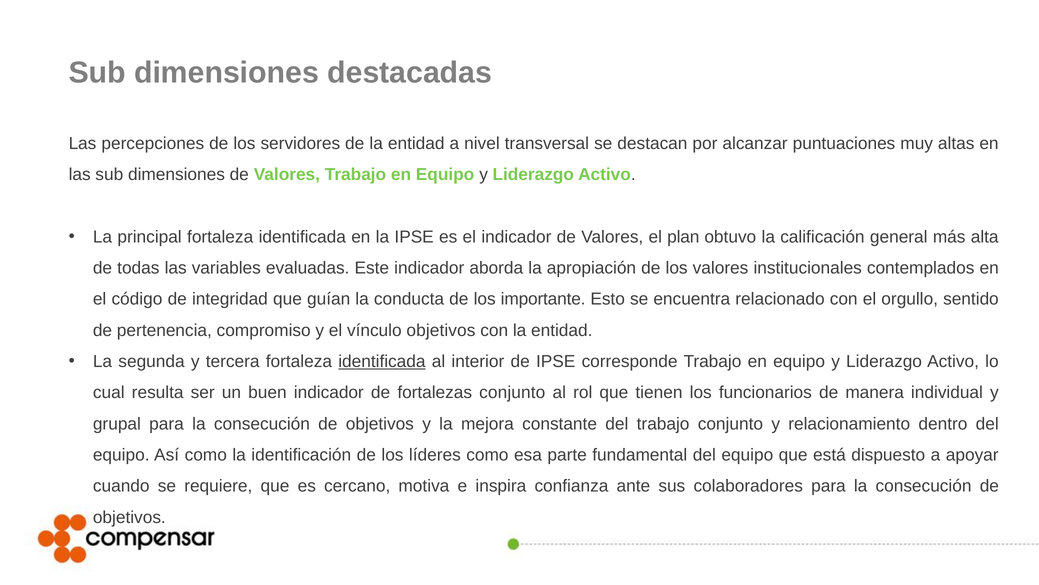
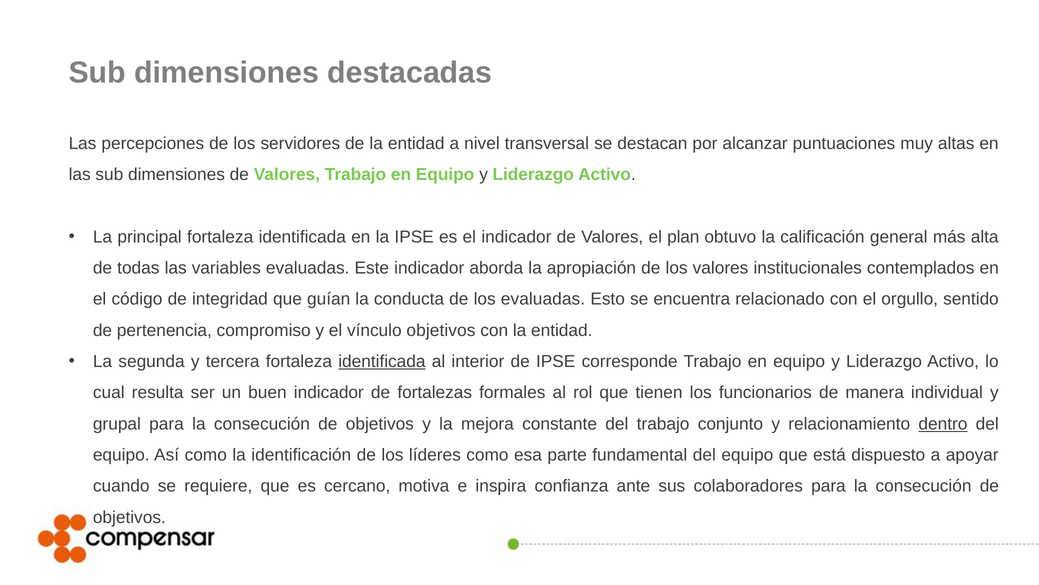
los importante: importante -> evaluadas
fortalezas conjunto: conjunto -> formales
dentro underline: none -> present
